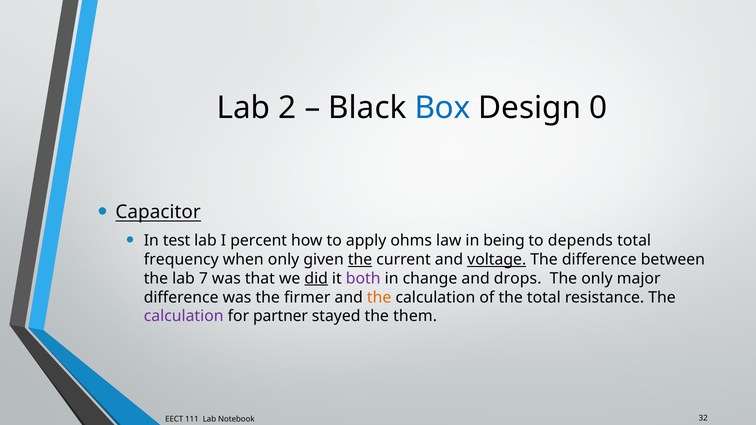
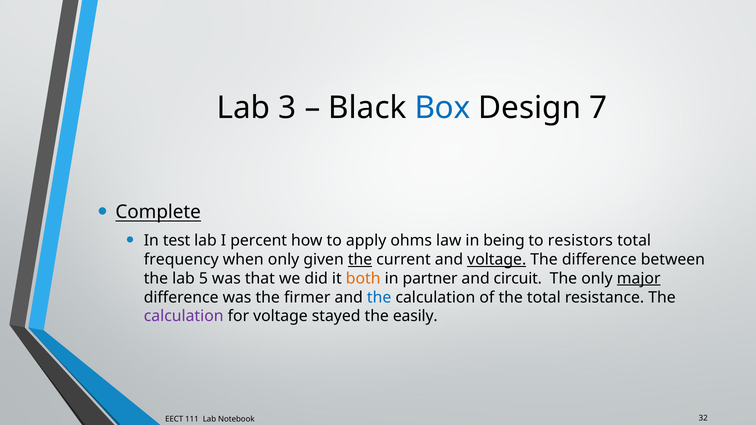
2: 2 -> 3
0: 0 -> 7
Capacitor: Capacitor -> Complete
depends: depends -> resistors
7: 7 -> 5
did underline: present -> none
both colour: purple -> orange
change: change -> partner
drops: drops -> circuit
major underline: none -> present
the at (379, 297) colour: orange -> blue
for partner: partner -> voltage
them: them -> easily
